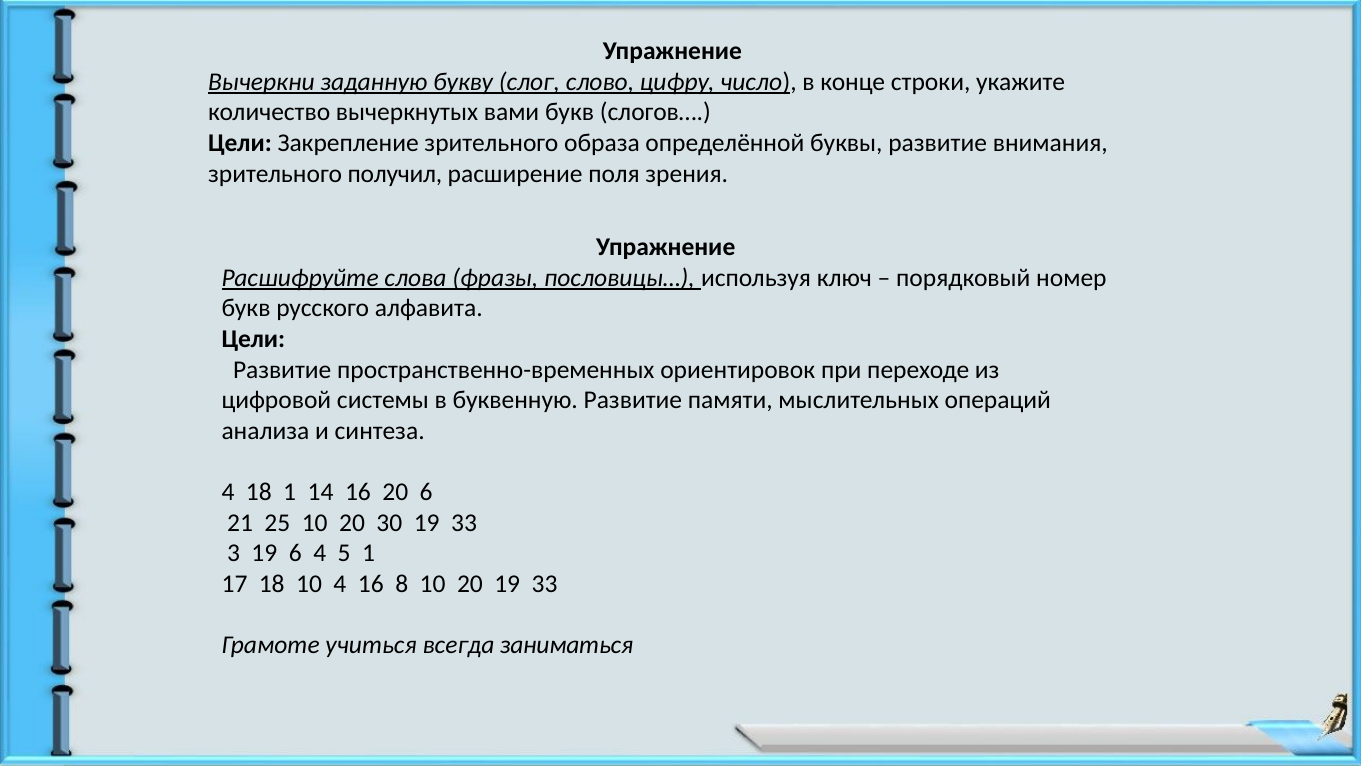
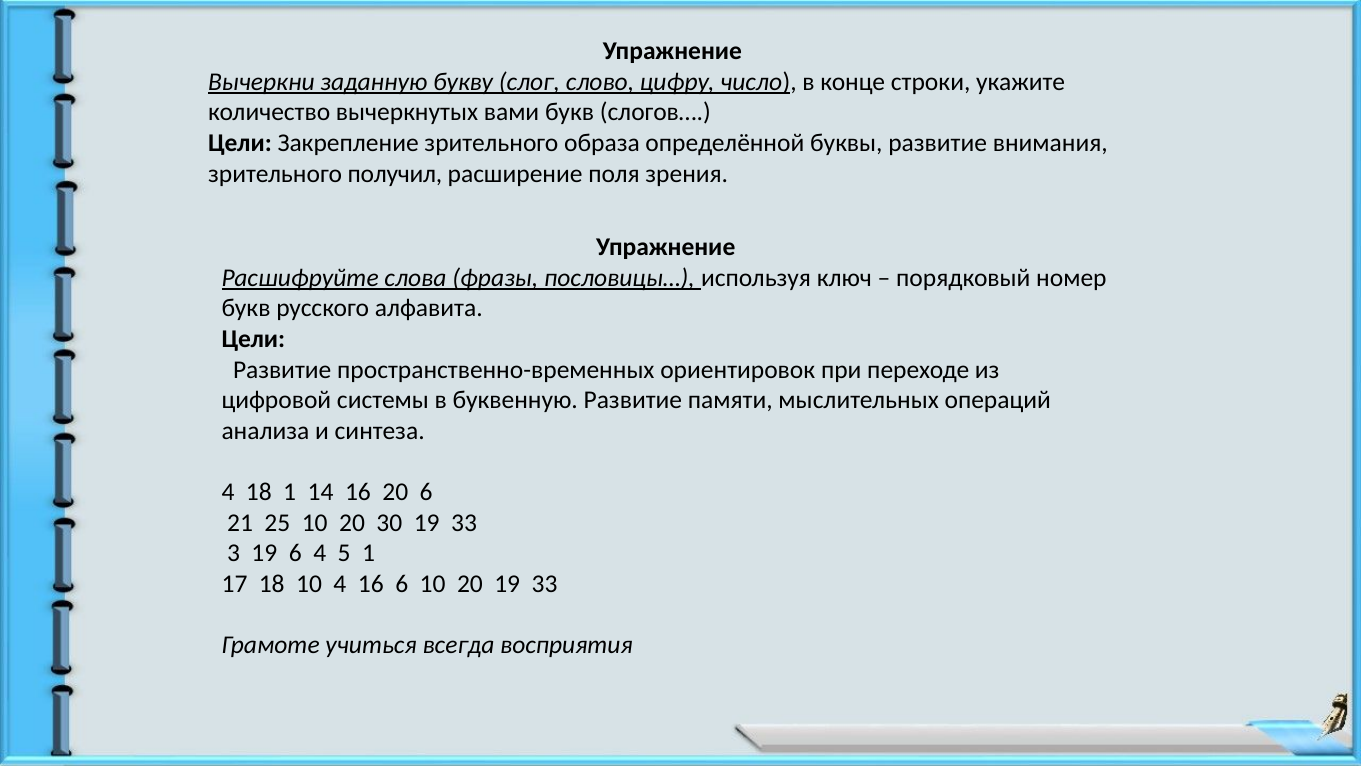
16 8: 8 -> 6
заниматься: заниматься -> восприятия
